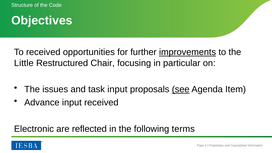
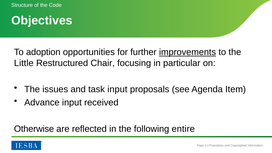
To received: received -> adoption
see underline: present -> none
Electronic: Electronic -> Otherwise
terms: terms -> entire
